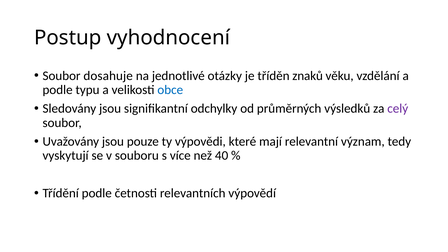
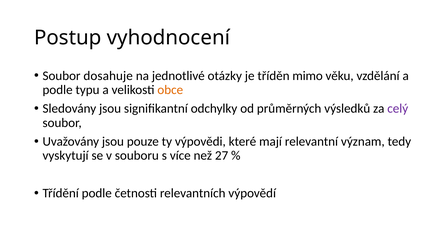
znaků: znaků -> mimo
obce colour: blue -> orange
40: 40 -> 27
